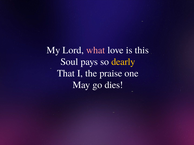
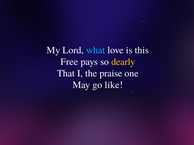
what colour: pink -> light blue
Soul: Soul -> Free
dies: dies -> like
